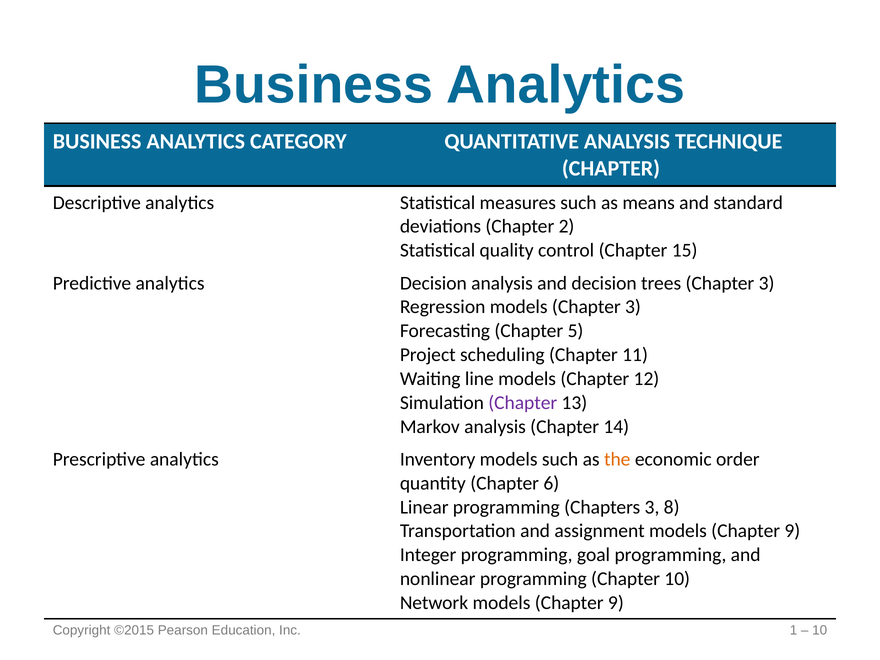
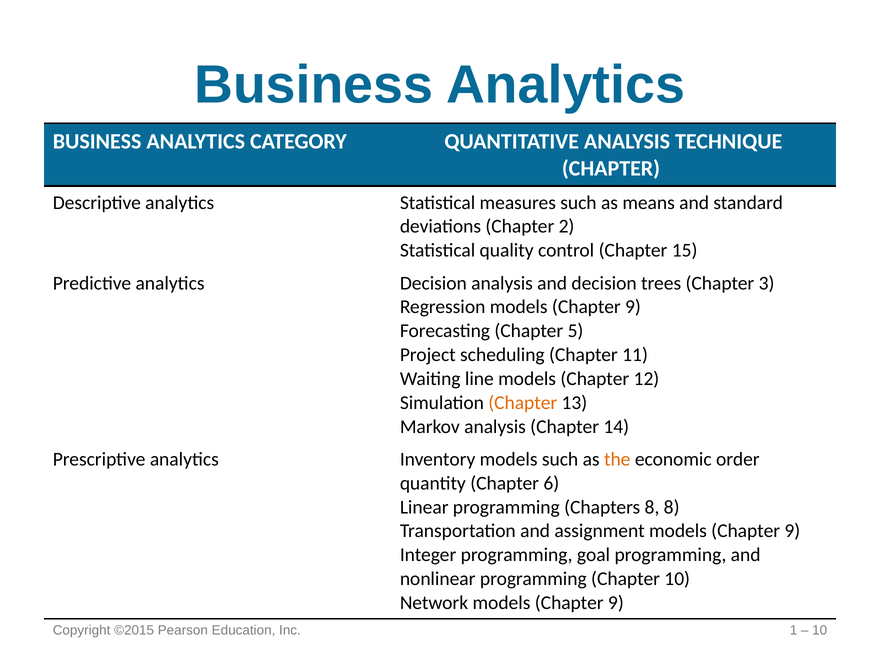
Regression models Chapter 3: 3 -> 9
Chapter at (523, 403) colour: purple -> orange
Chapters 3: 3 -> 8
